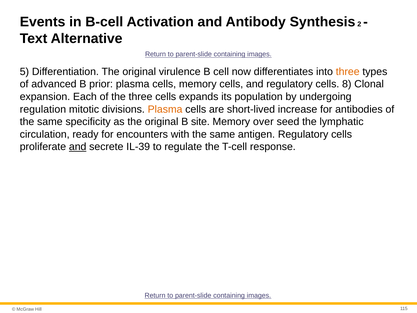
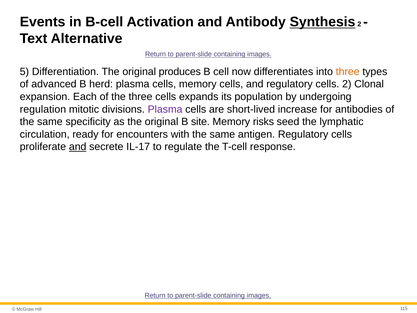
Synthesis underline: none -> present
virulence: virulence -> produces
prior: prior -> herd
cells 8: 8 -> 2
Plasma at (165, 109) colour: orange -> purple
over: over -> risks
IL-39: IL-39 -> IL-17
